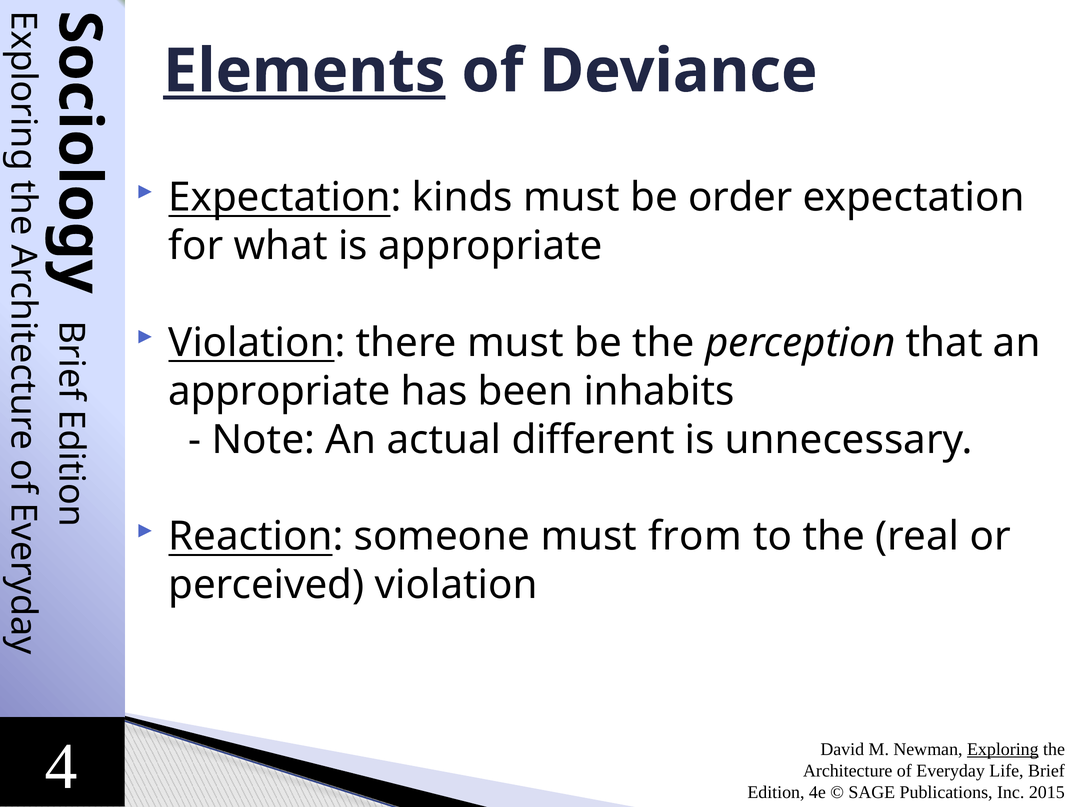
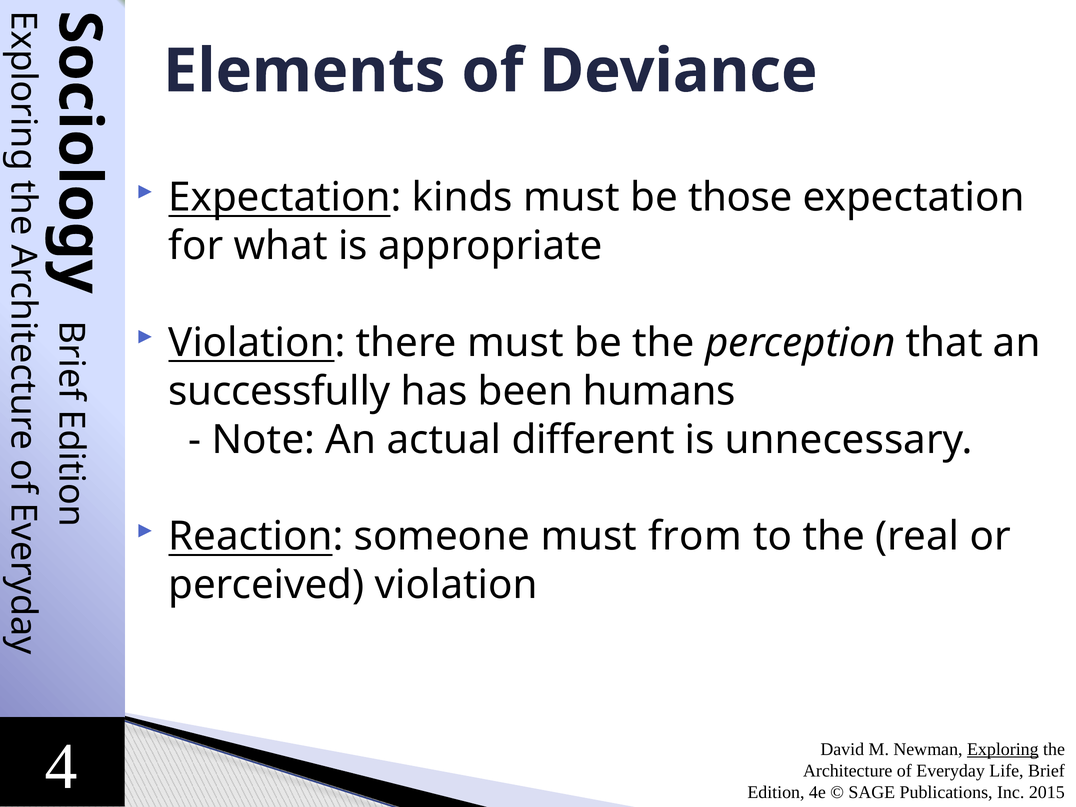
Elements underline: present -> none
order: order -> those
appropriate at (279, 391): appropriate -> successfully
inhabits: inhabits -> humans
